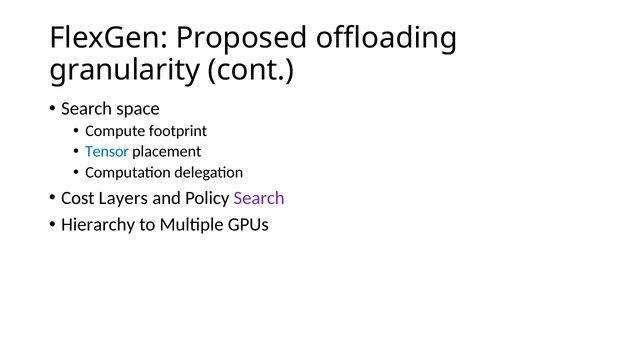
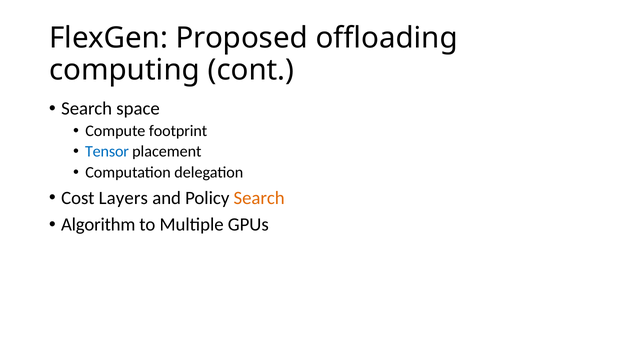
granularity: granularity -> computing
Search at (259, 198) colour: purple -> orange
Hierarchy: Hierarchy -> Algorithm
